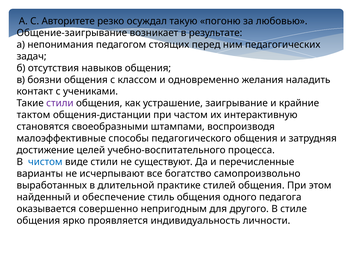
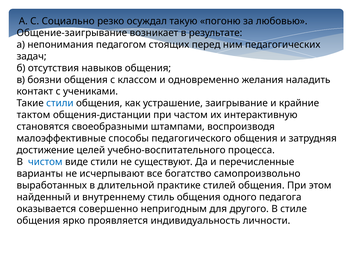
Авторитете: Авторитете -> Социально
стили at (60, 103) colour: purple -> blue
обеспечение: обеспечение -> внутреннему
